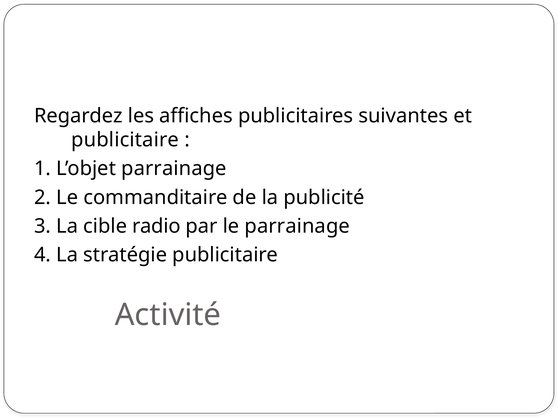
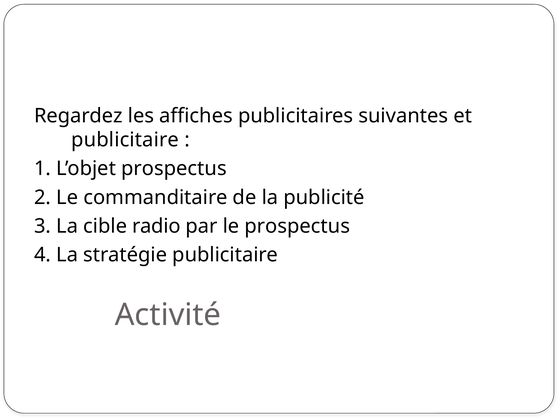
L’objet parrainage: parrainage -> prospectus
le parrainage: parrainage -> prospectus
